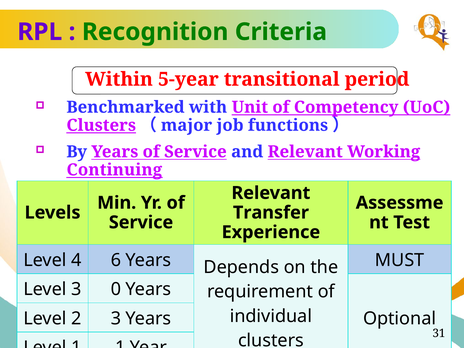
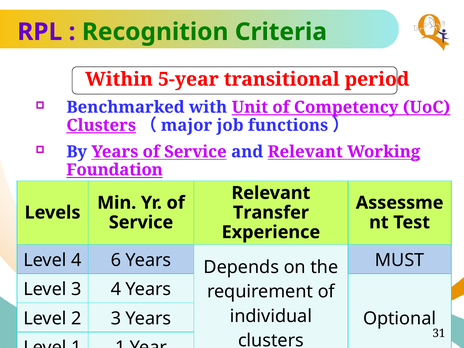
Continuing: Continuing -> Foundation
3 0: 0 -> 4
